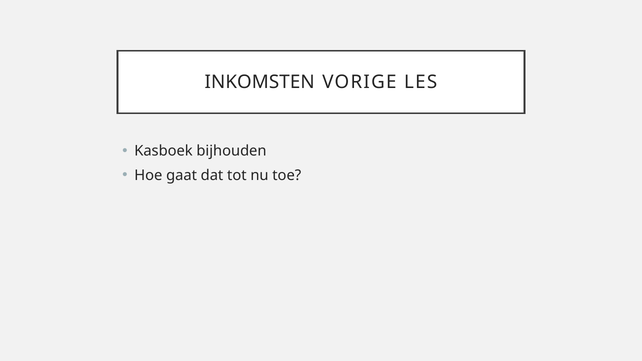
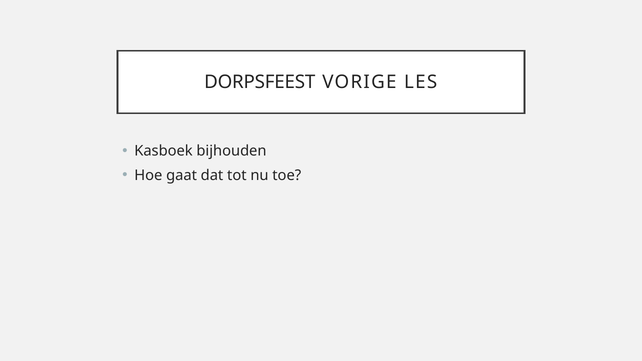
INKOMSTEN: INKOMSTEN -> DORPSFEEST
